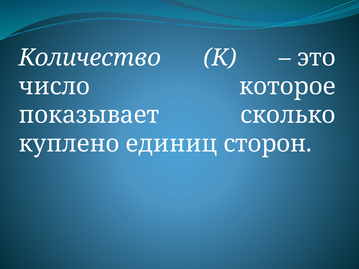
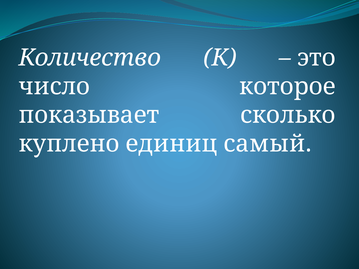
сторон: сторон -> самый
